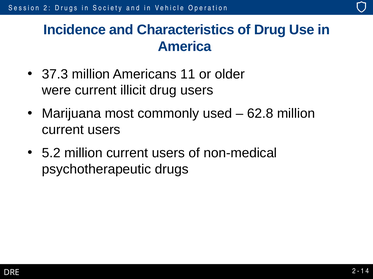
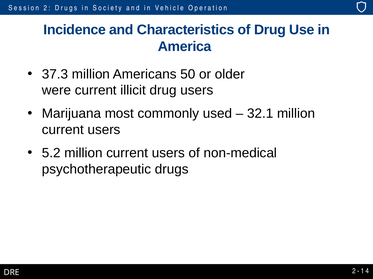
11: 11 -> 50
62.8: 62.8 -> 32.1
